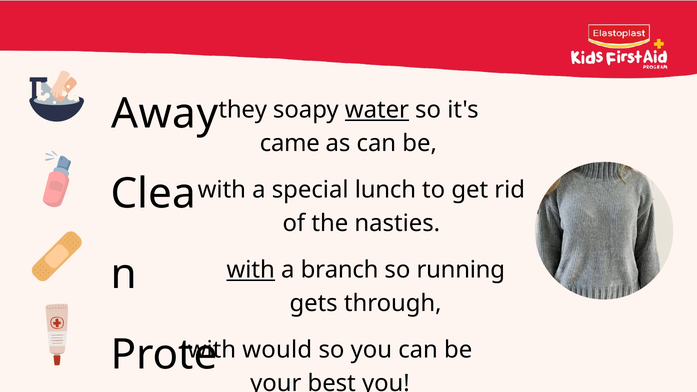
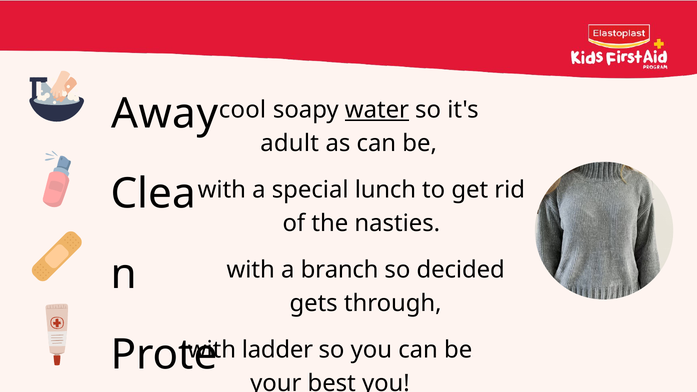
they: they -> cool
came: came -> adult
with at (251, 270) underline: present -> none
running: running -> decided
would: would -> ladder
